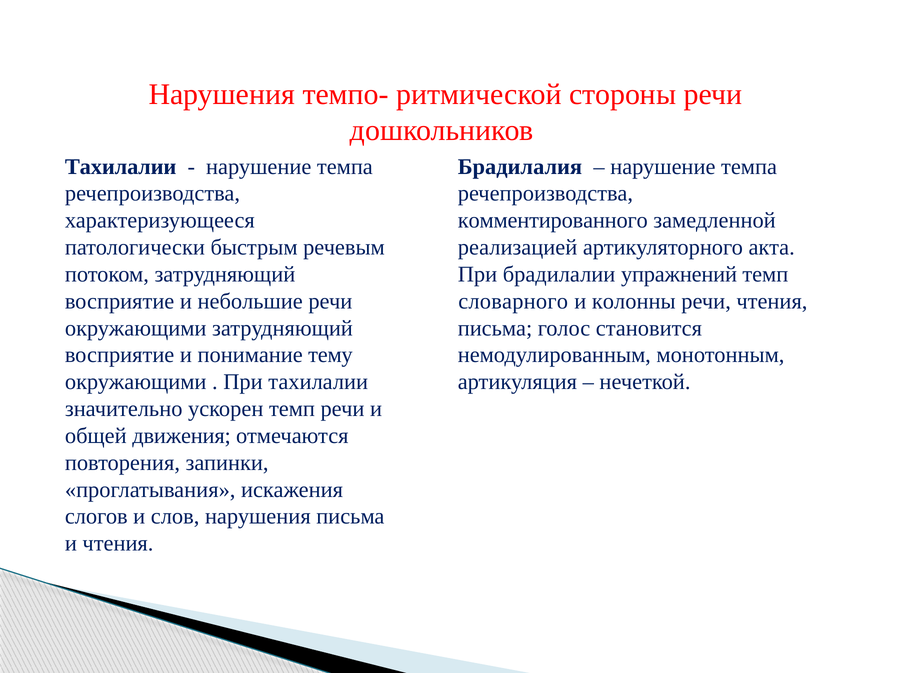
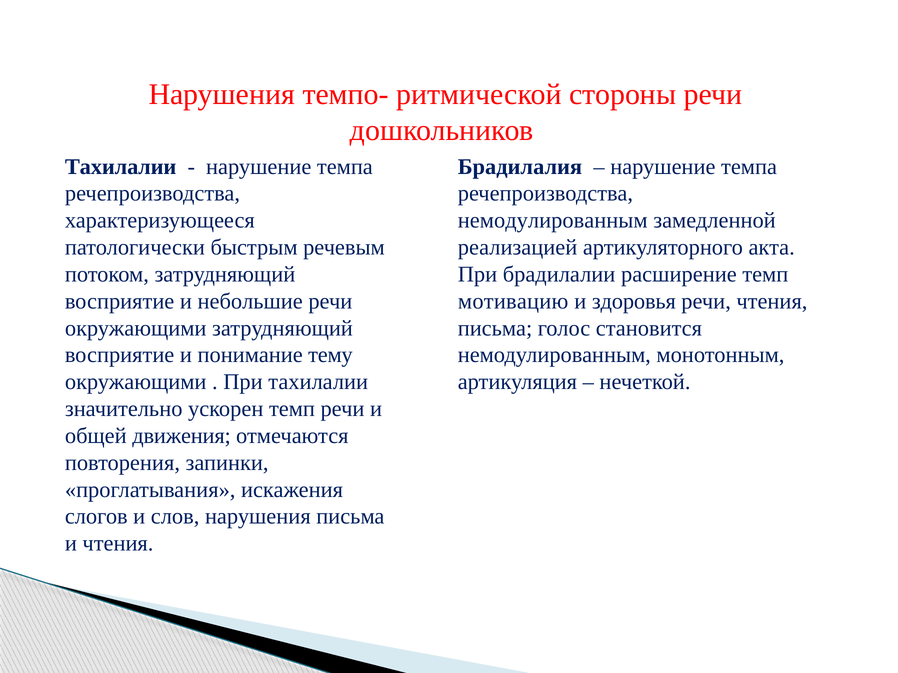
комментированного at (553, 221): комментированного -> немодулированным
упражнений: упражнений -> расширение
словарного: словарного -> мотивацию
колонны: колонны -> здоровья
